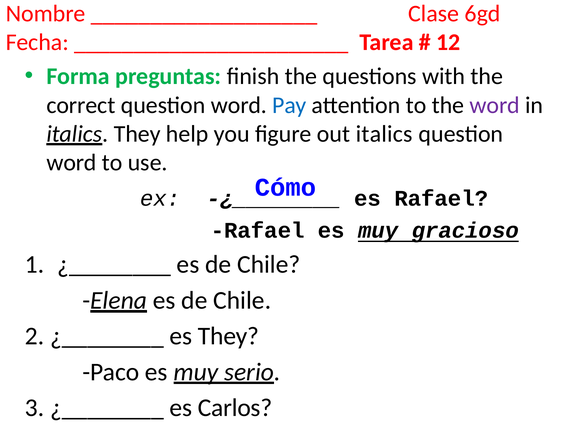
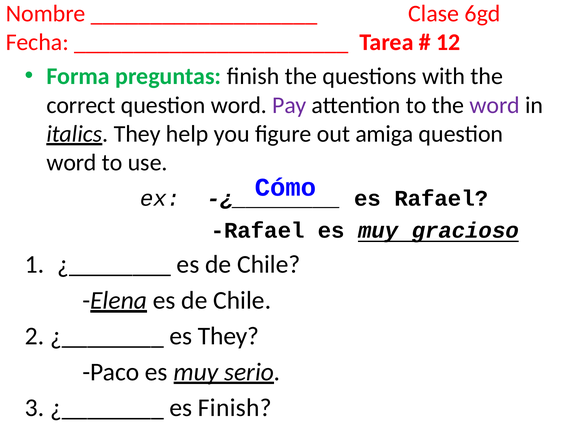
Pay colour: blue -> purple
out italics: italics -> amiga
es Carlos: Carlos -> Finish
